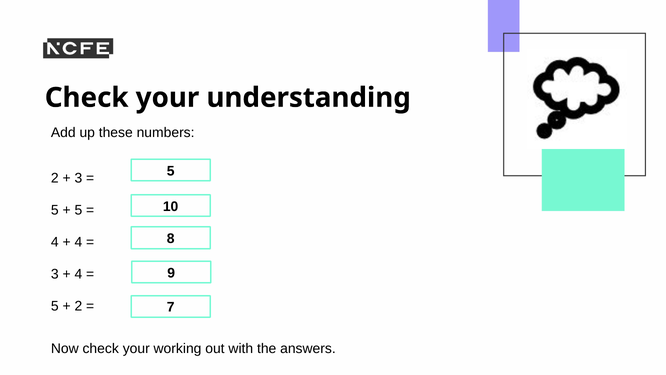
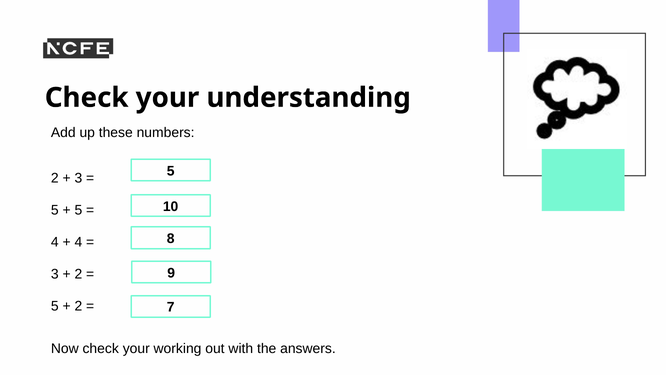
4 at (78, 274): 4 -> 2
